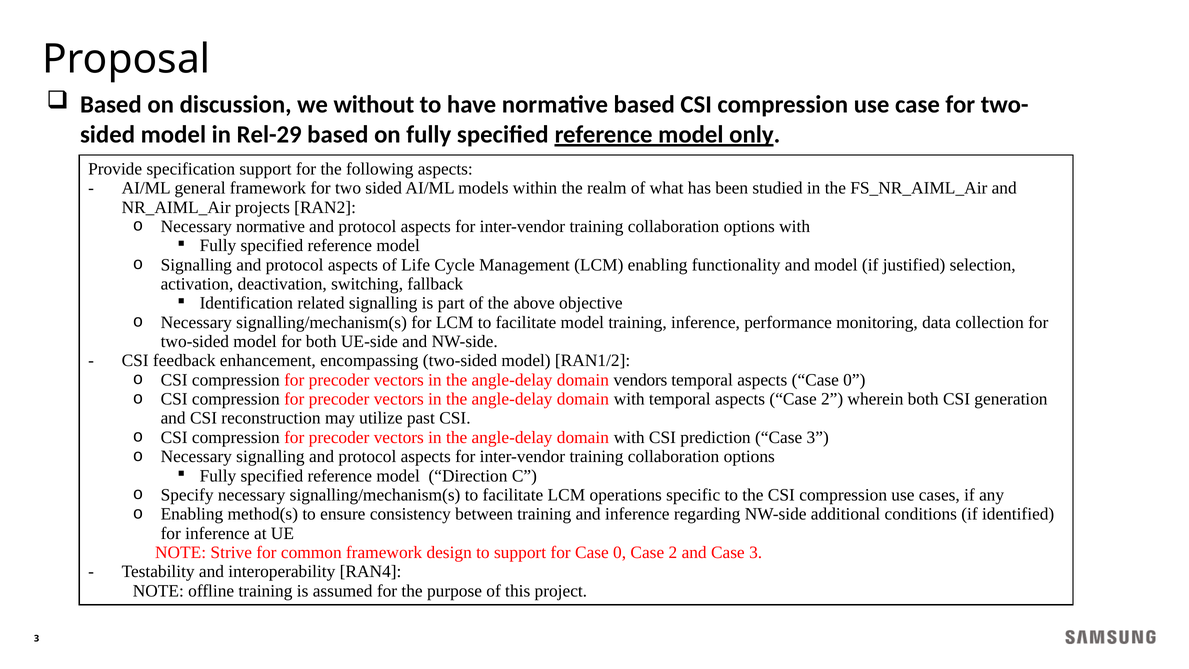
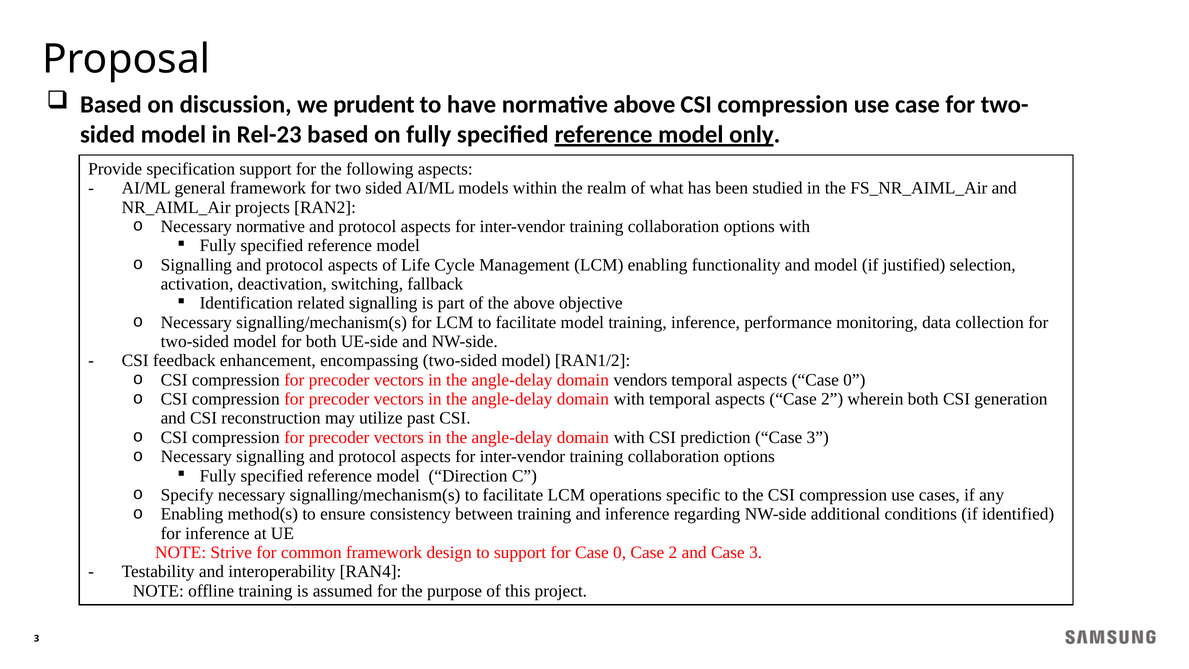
without: without -> prudent
normative based: based -> above
Rel-29: Rel-29 -> Rel-23
